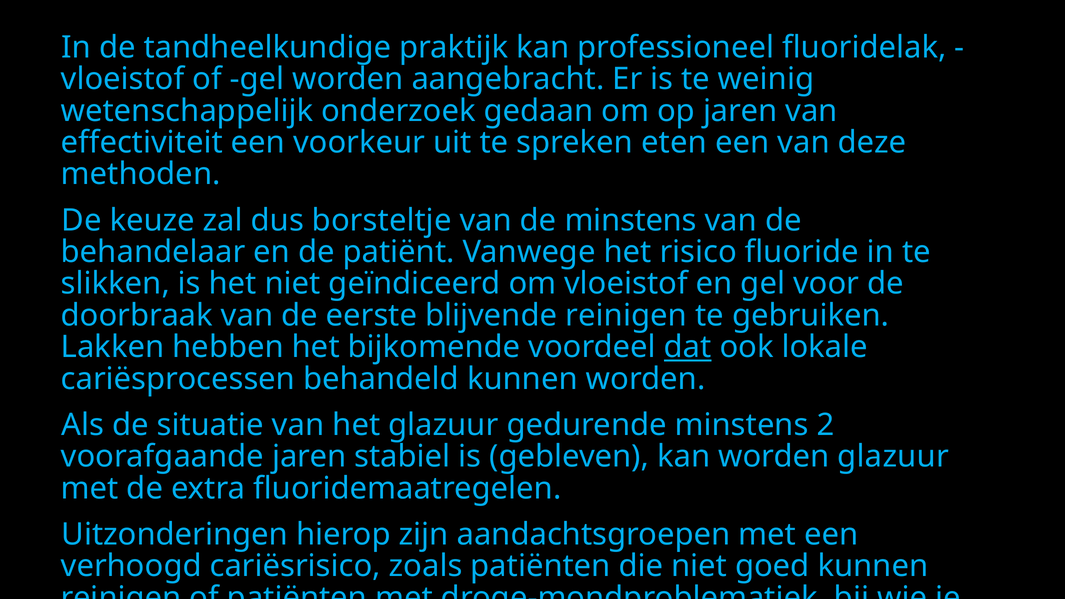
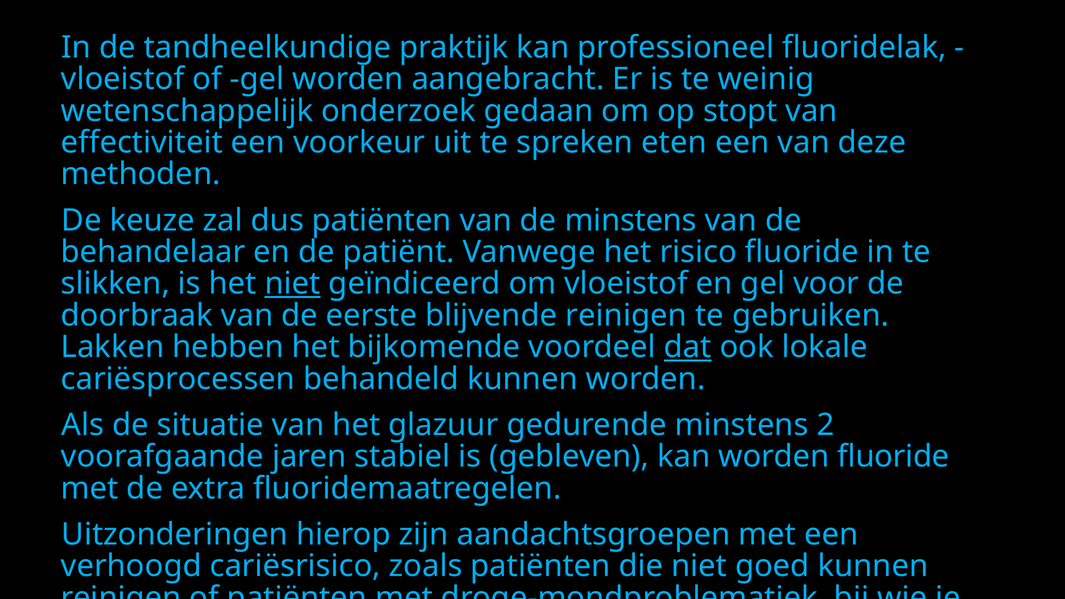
op jaren: jaren -> stopt
dus borsteltje: borsteltje -> patiënten
niet at (293, 284) underline: none -> present
worden glazuur: glazuur -> fluoride
